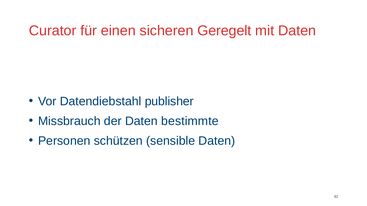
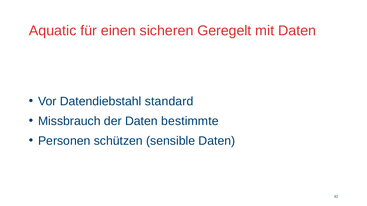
Curator: Curator -> Aquatic
publisher: publisher -> standard
